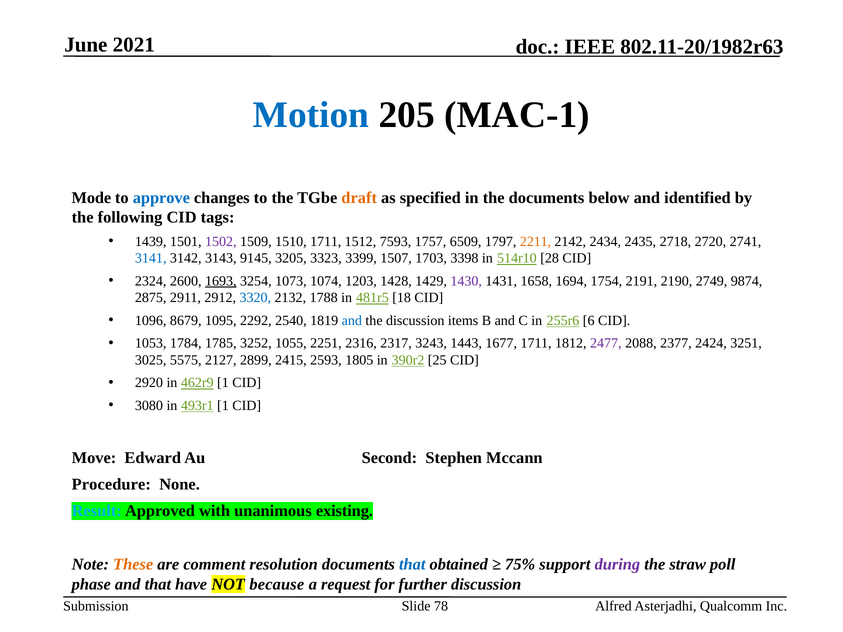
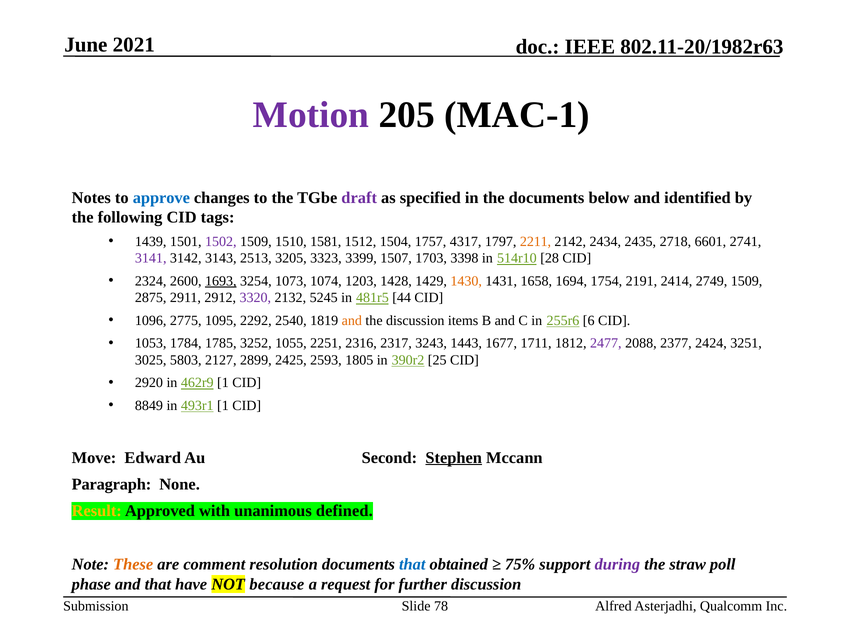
Motion colour: blue -> purple
Mode: Mode -> Notes
draft colour: orange -> purple
1510 1711: 1711 -> 1581
7593: 7593 -> 1504
6509: 6509 -> 4317
2720: 2720 -> 6601
3141 colour: blue -> purple
9145: 9145 -> 2513
1430 colour: purple -> orange
2190: 2190 -> 2414
2749 9874: 9874 -> 1509
3320 colour: blue -> purple
1788: 1788 -> 5245
18: 18 -> 44
8679: 8679 -> 2775
and at (352, 321) colour: blue -> orange
5575: 5575 -> 5803
2415: 2415 -> 2425
3080: 3080 -> 8849
Stephen underline: none -> present
Procedure: Procedure -> Paragraph
Result colour: light blue -> yellow
existing: existing -> defined
